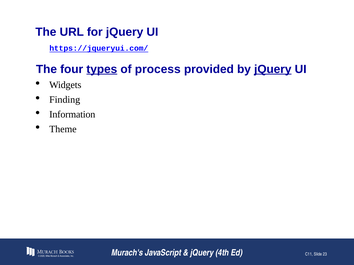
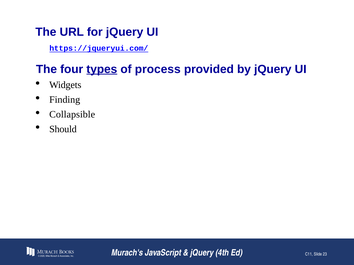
jQuery at (273, 69) underline: present -> none
Information: Information -> Collapsible
Theme: Theme -> Should
